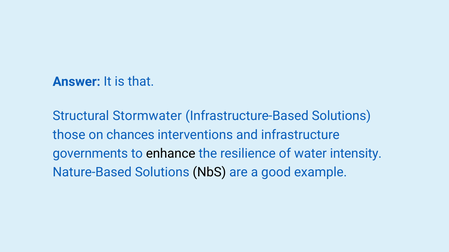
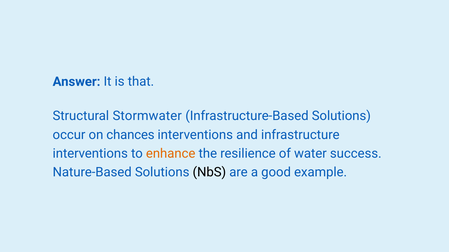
those: those -> occur
governments at (90, 154): governments -> interventions
enhance colour: black -> orange
intensity: intensity -> success
